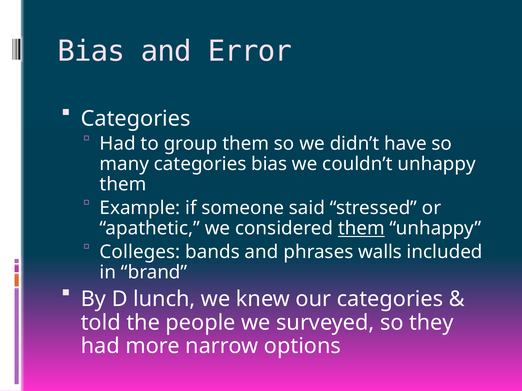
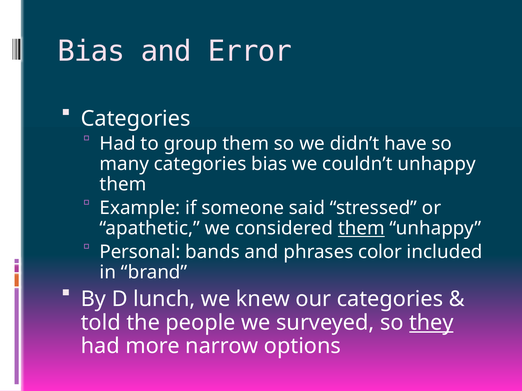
Colleges: Colleges -> Personal
walls: walls -> color
they underline: none -> present
